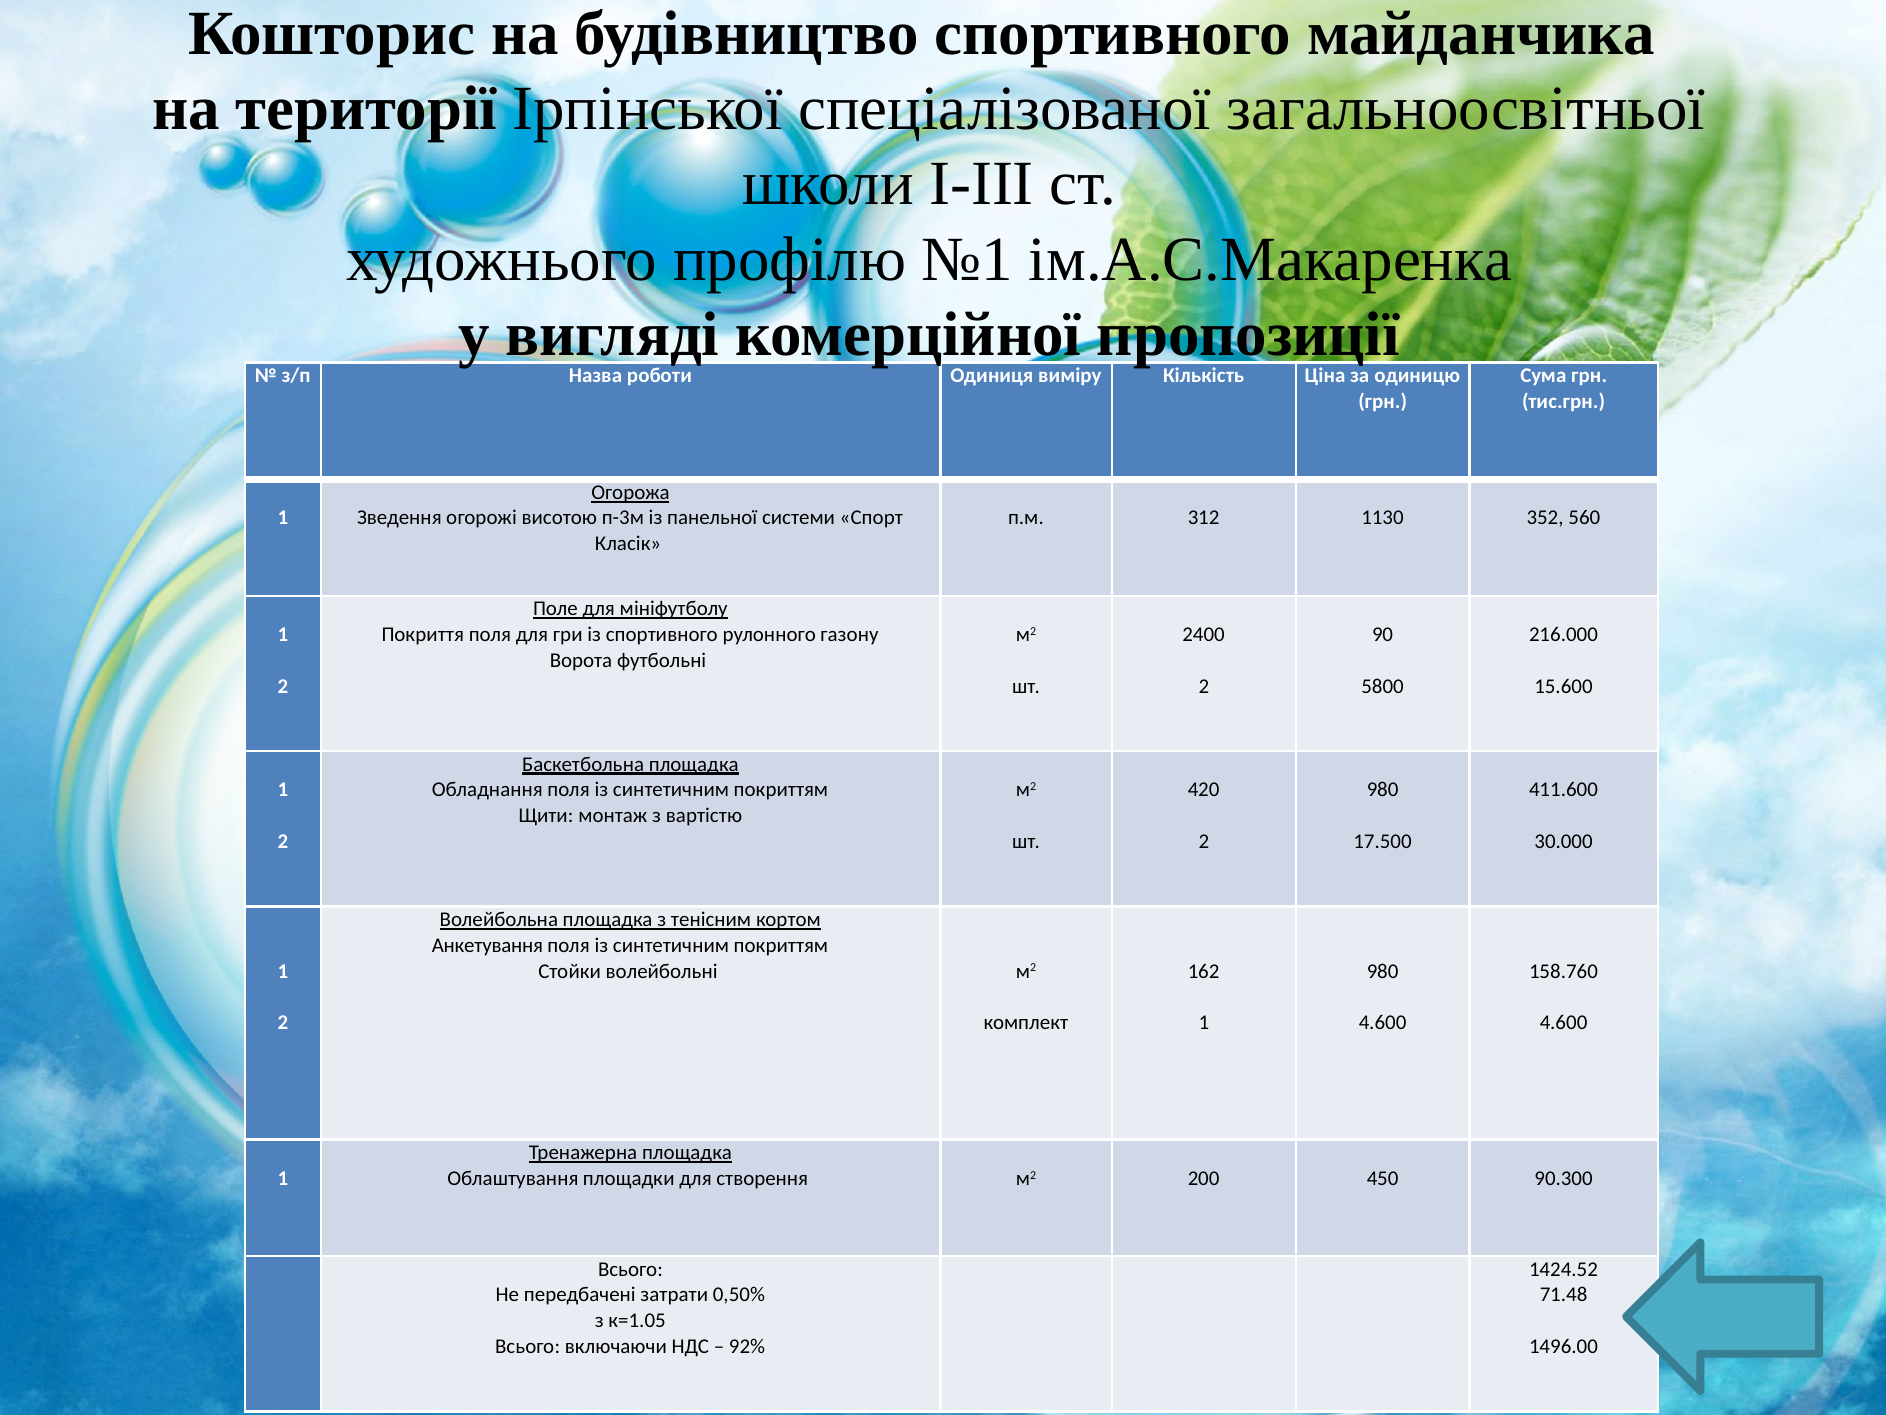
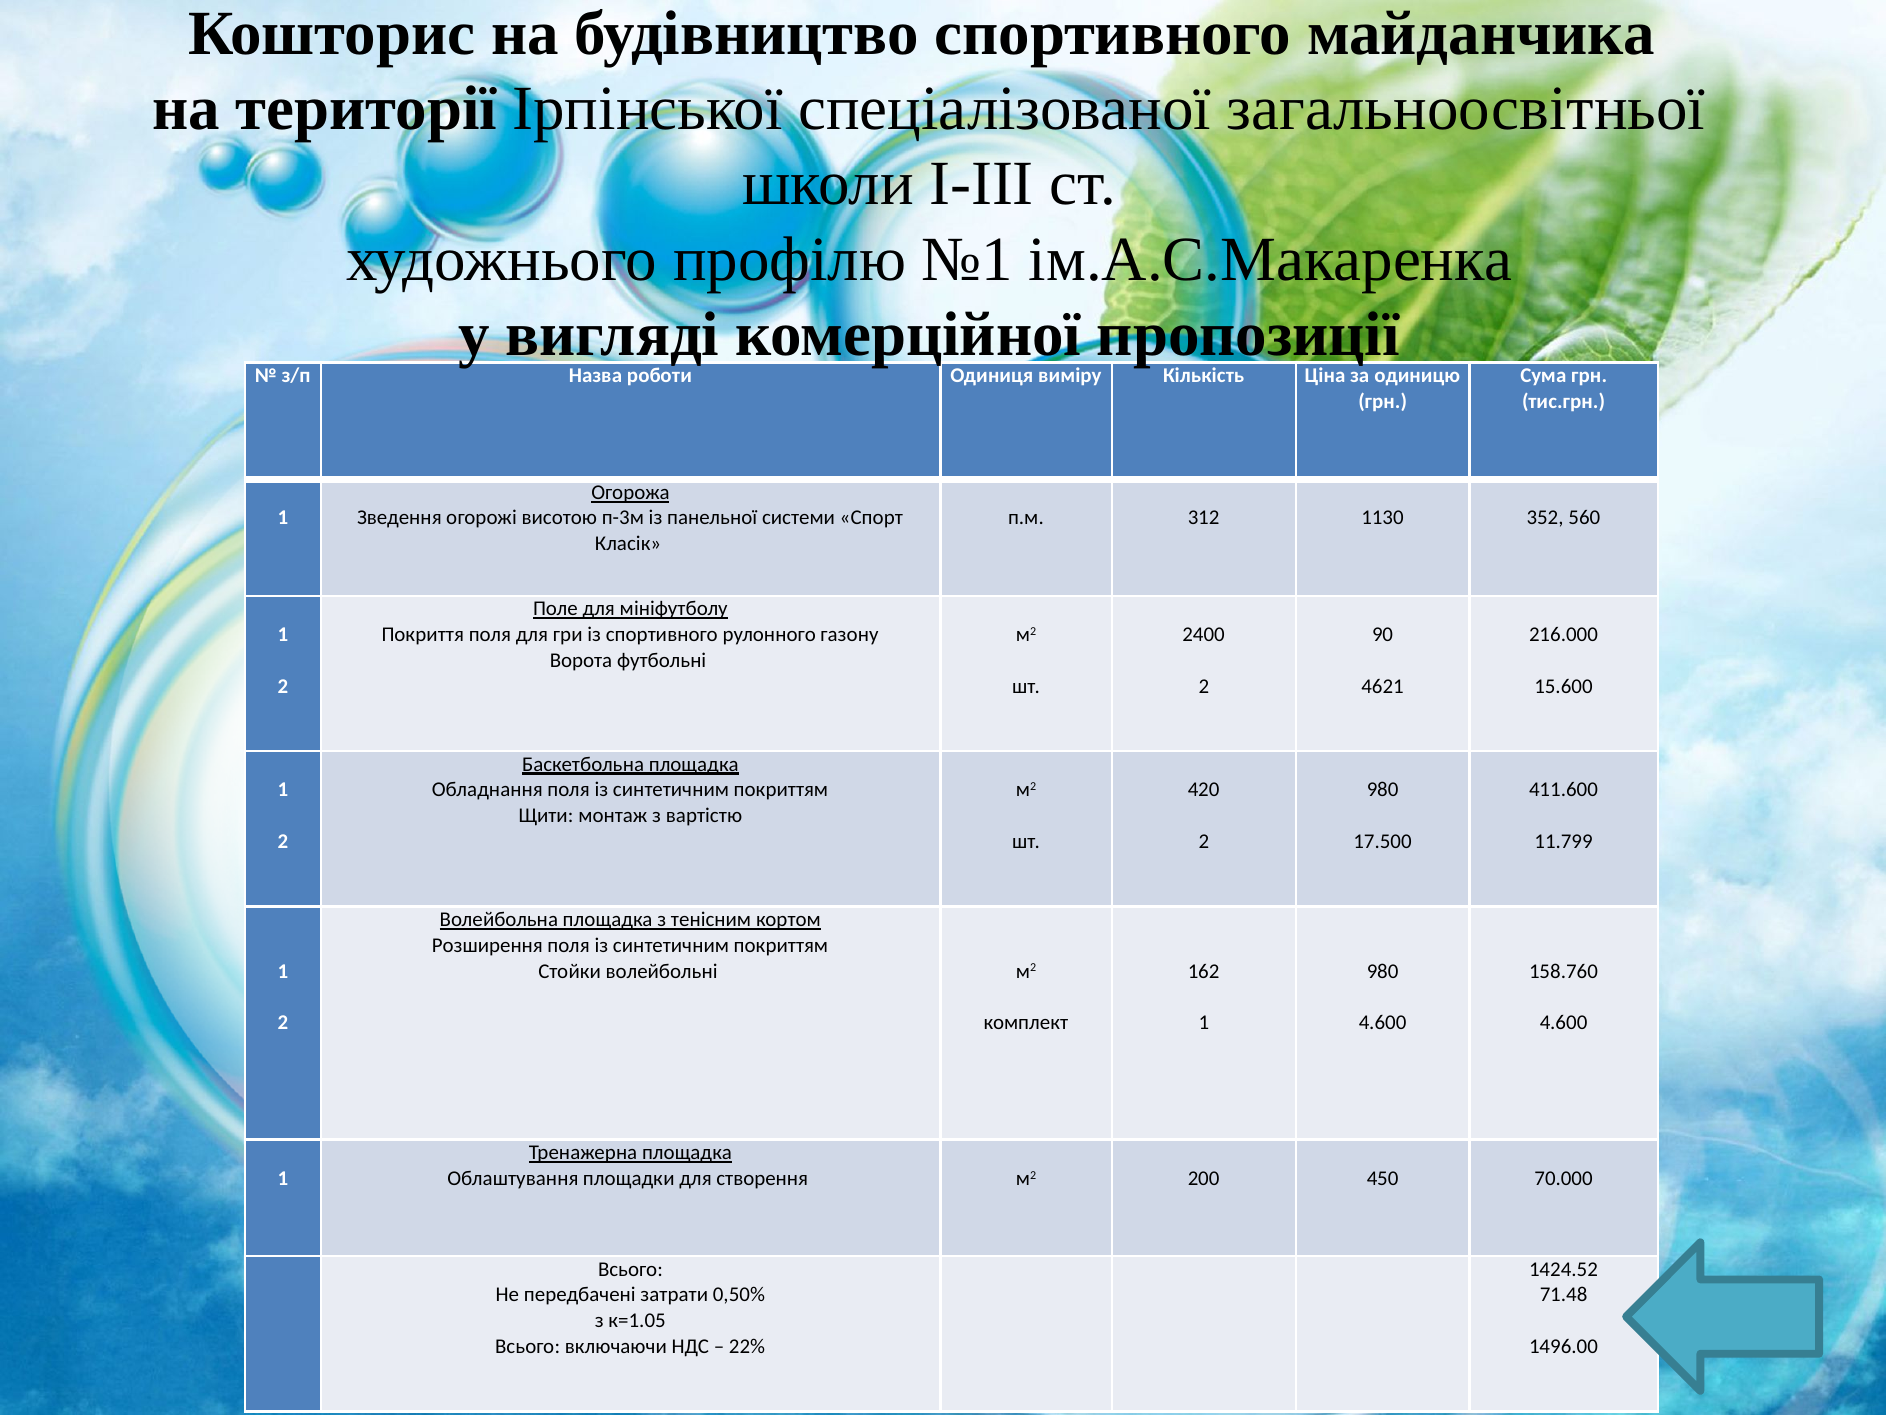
5800: 5800 -> 4621
30.000: 30.000 -> 11.799
Анкетування: Анкетування -> Розширення
90.300: 90.300 -> 70.000
92%: 92% -> 22%
